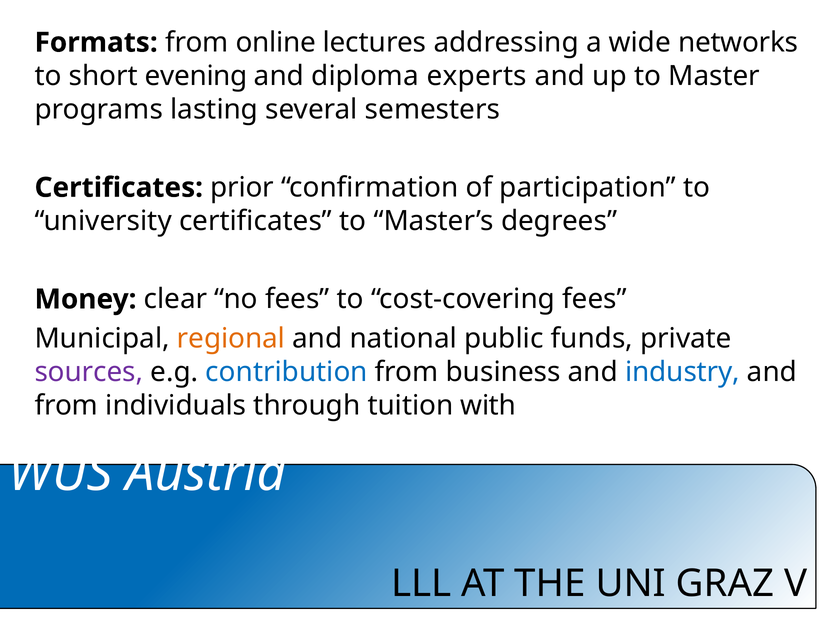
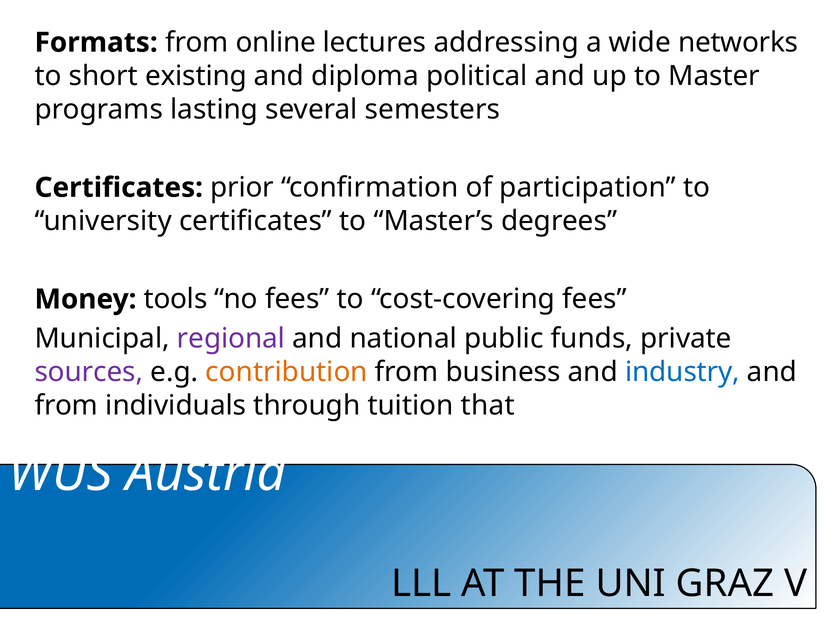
evening: evening -> existing
experts: experts -> political
clear: clear -> tools
regional colour: orange -> purple
contribution colour: blue -> orange
with: with -> that
